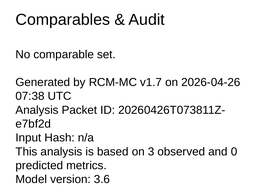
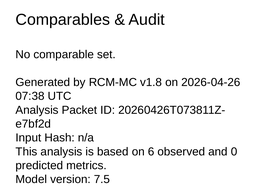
v1.7: v1.7 -> v1.8
3: 3 -> 6
3.6: 3.6 -> 7.5
